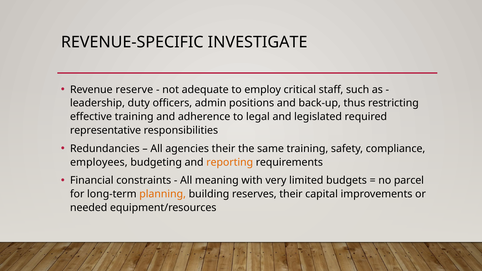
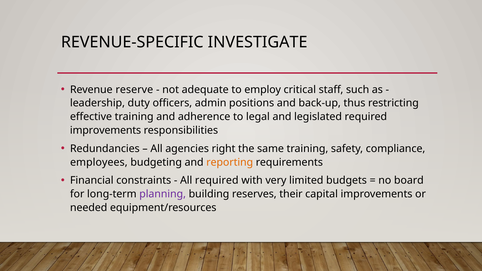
representative at (106, 131): representative -> improvements
agencies their: their -> right
All meaning: meaning -> required
parcel: parcel -> board
planning colour: orange -> purple
